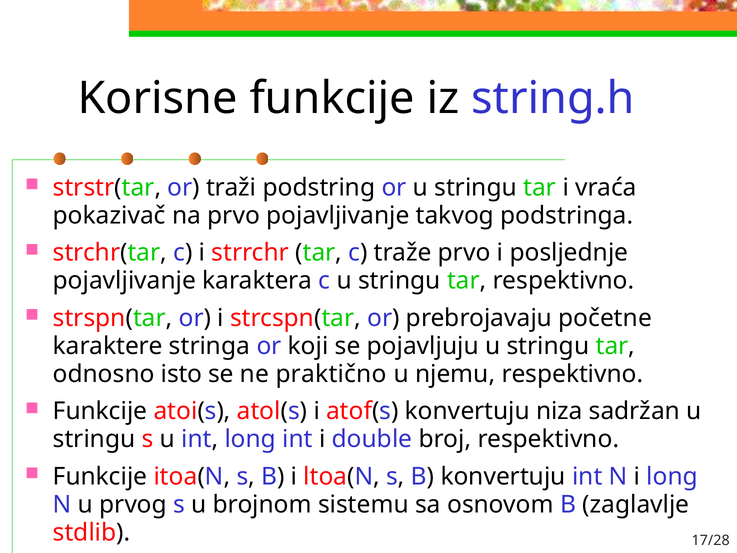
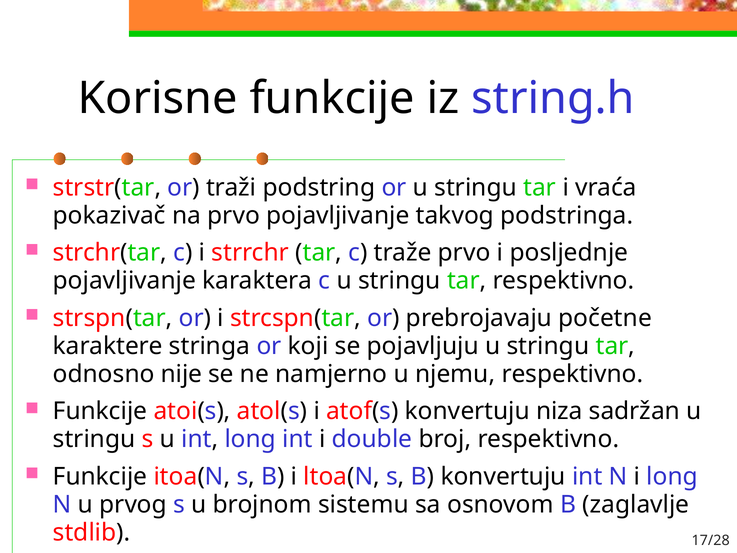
isto: isto -> nije
praktično: praktično -> namjerno
